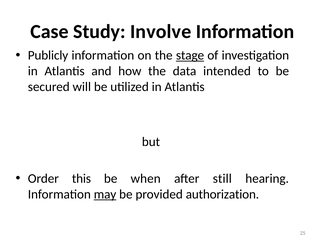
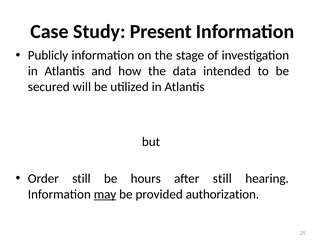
Involve: Involve -> Present
stage underline: present -> none
Order this: this -> still
when: when -> hours
